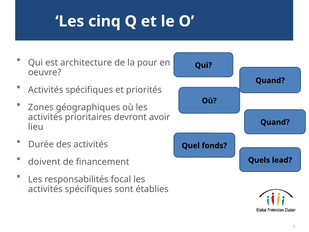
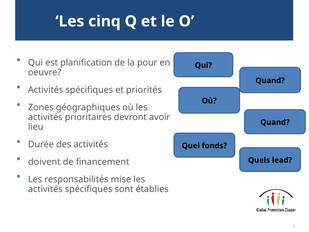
architecture: architecture -> planification
focal: focal -> mise
